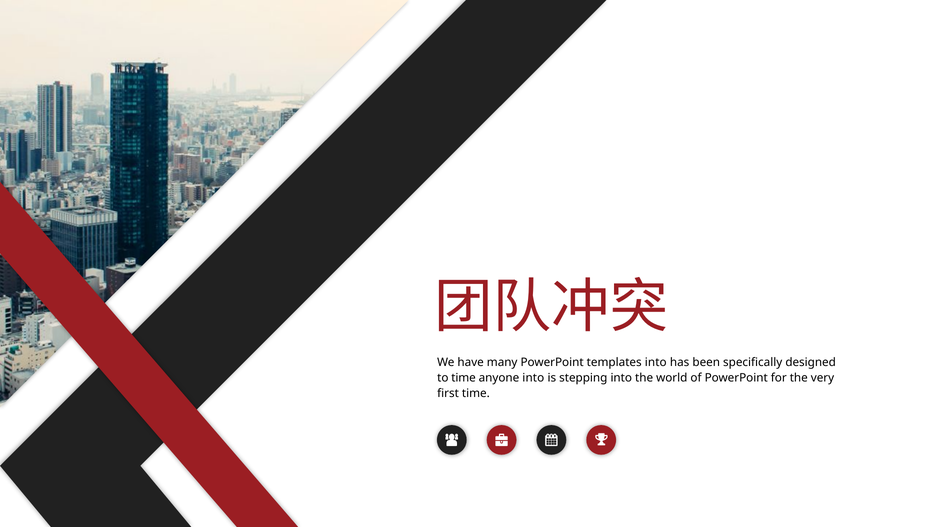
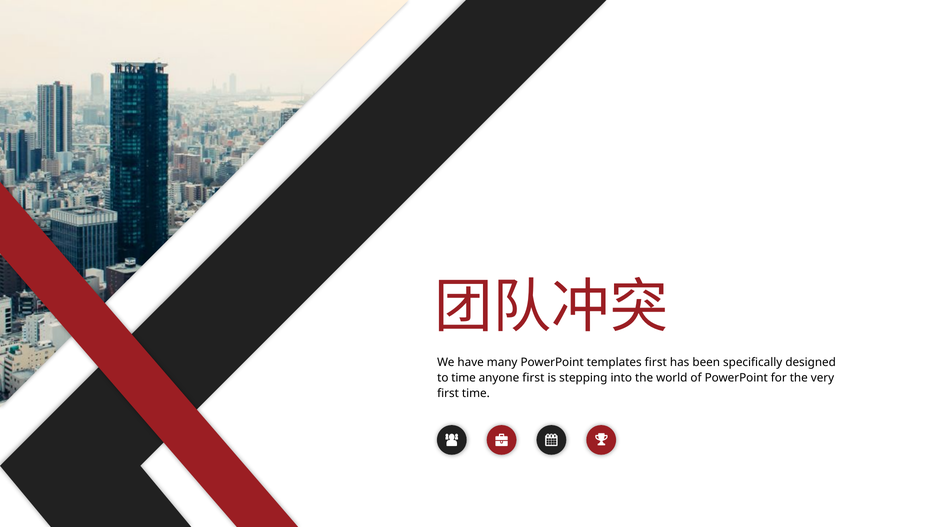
templates into: into -> first
anyone into: into -> first
